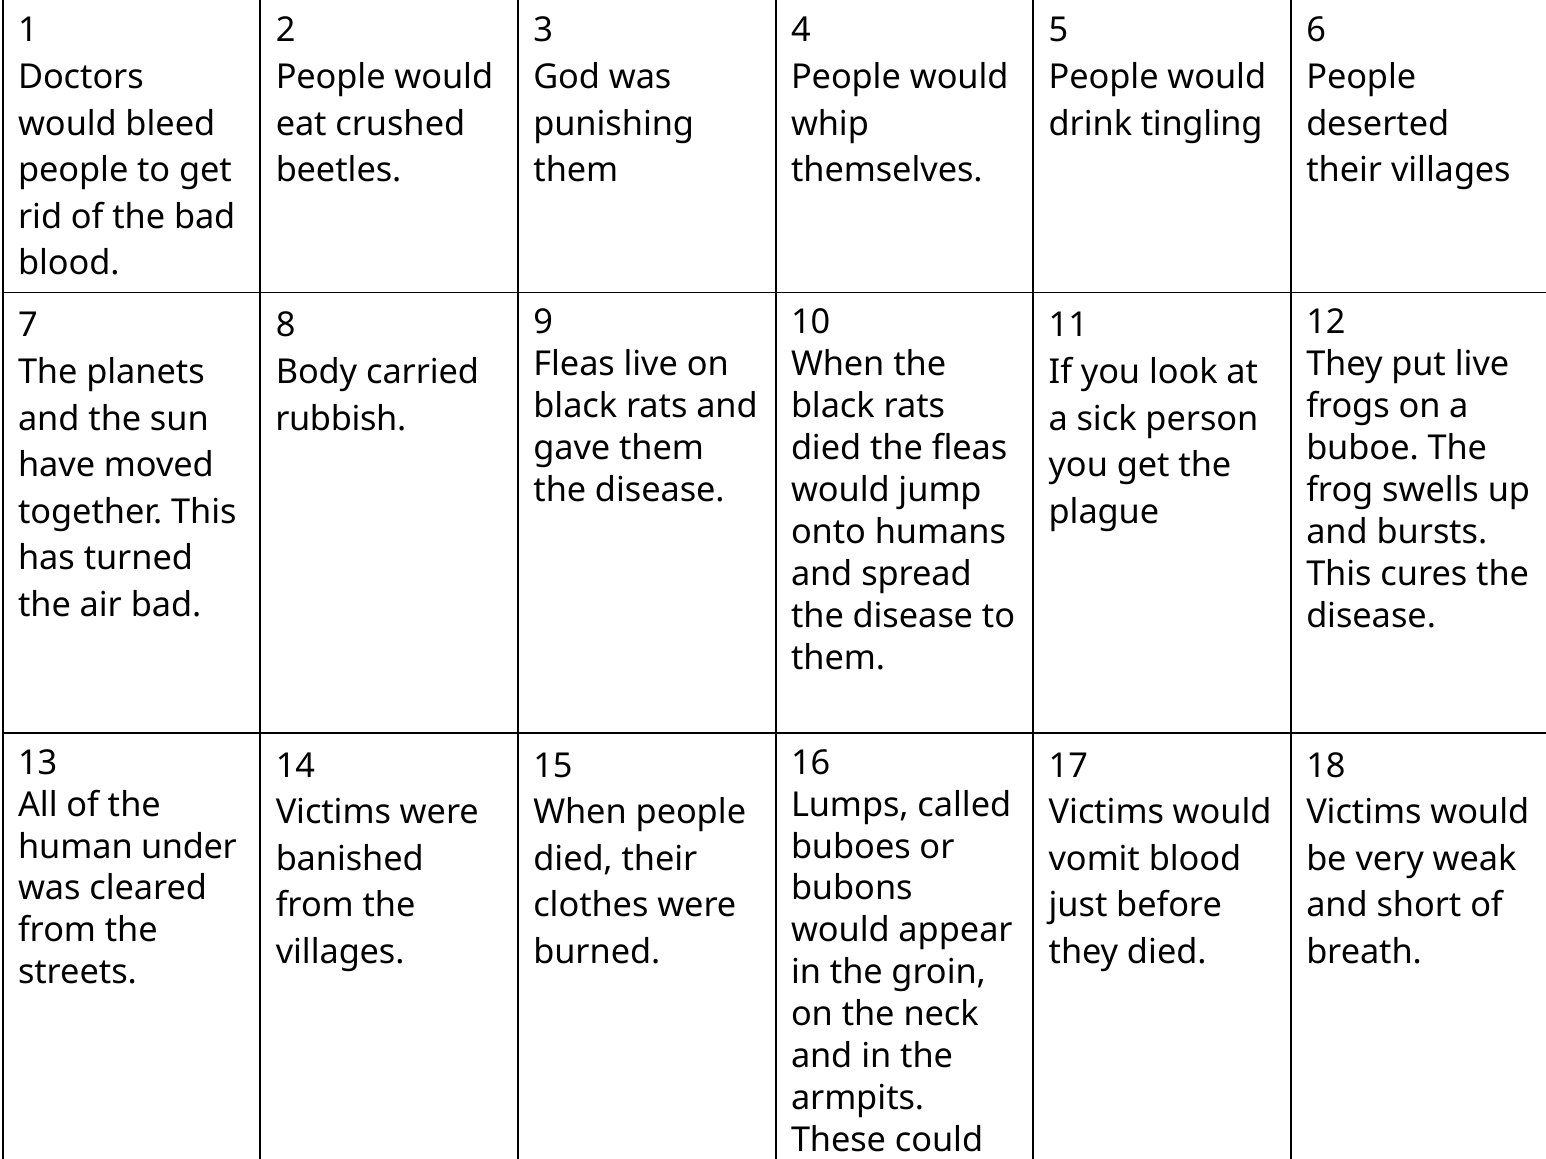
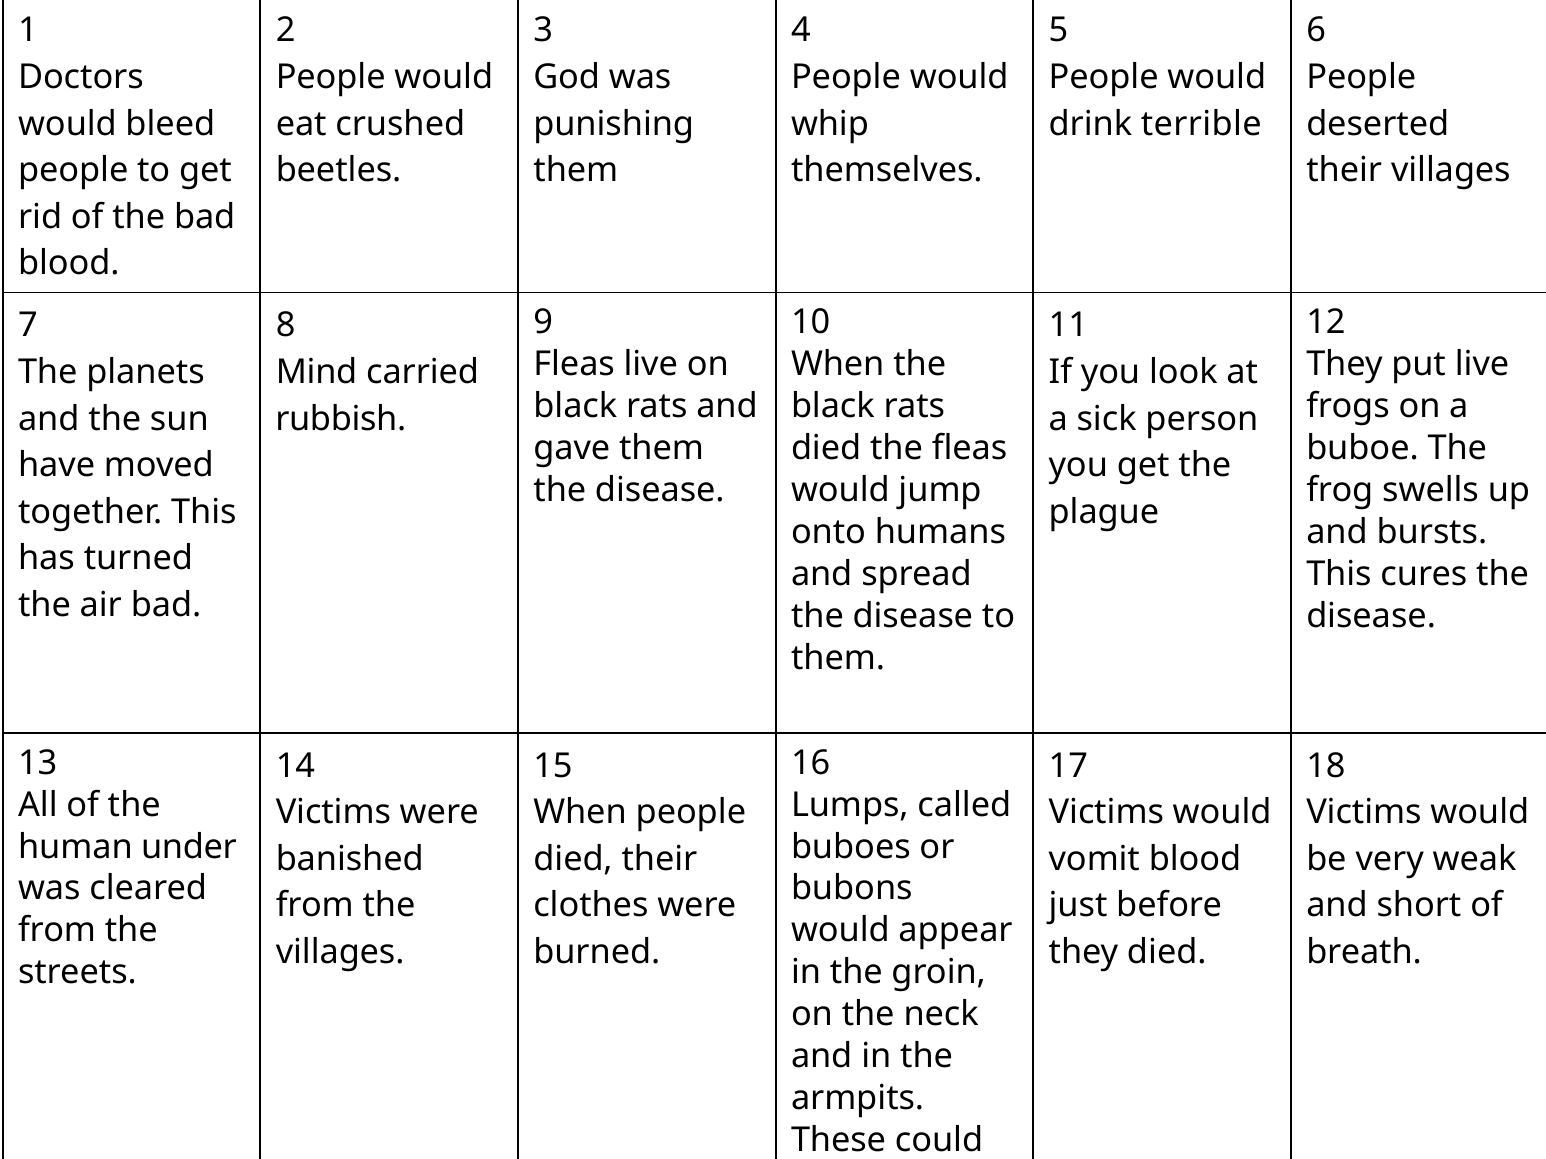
tingling: tingling -> terrible
Body: Body -> Mind
